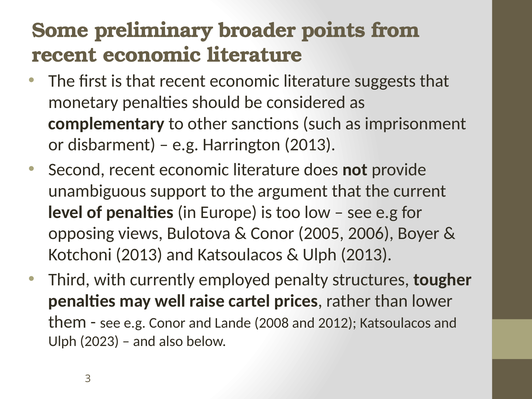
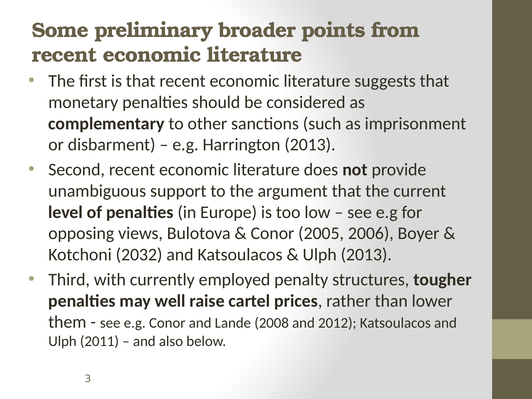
Kotchoni 2013: 2013 -> 2032
2023: 2023 -> 2011
